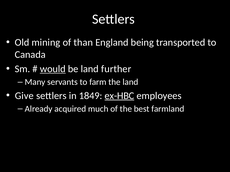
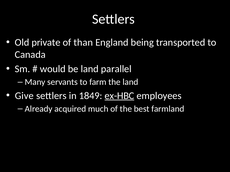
mining: mining -> private
would underline: present -> none
further: further -> parallel
